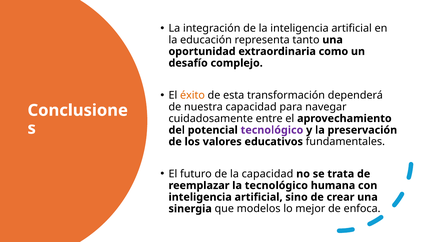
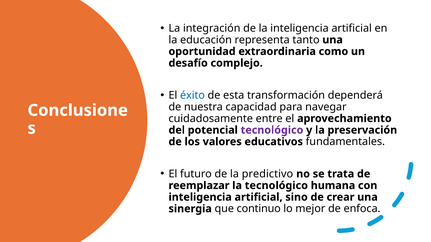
éxito colour: orange -> blue
la capacidad: capacidad -> predictivo
modelos: modelos -> continuo
